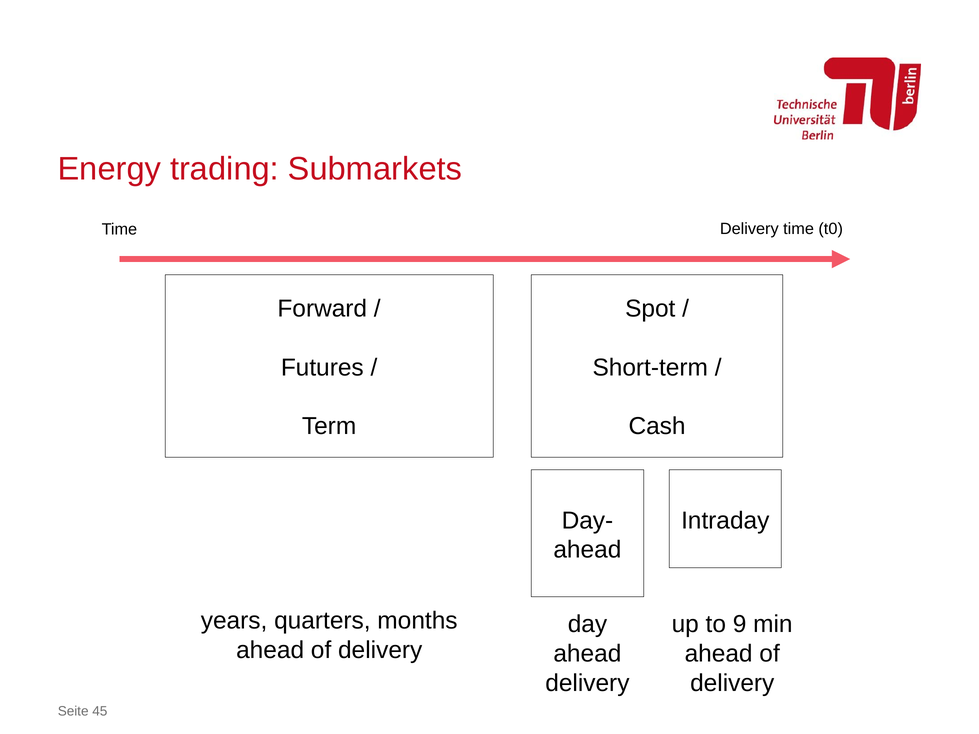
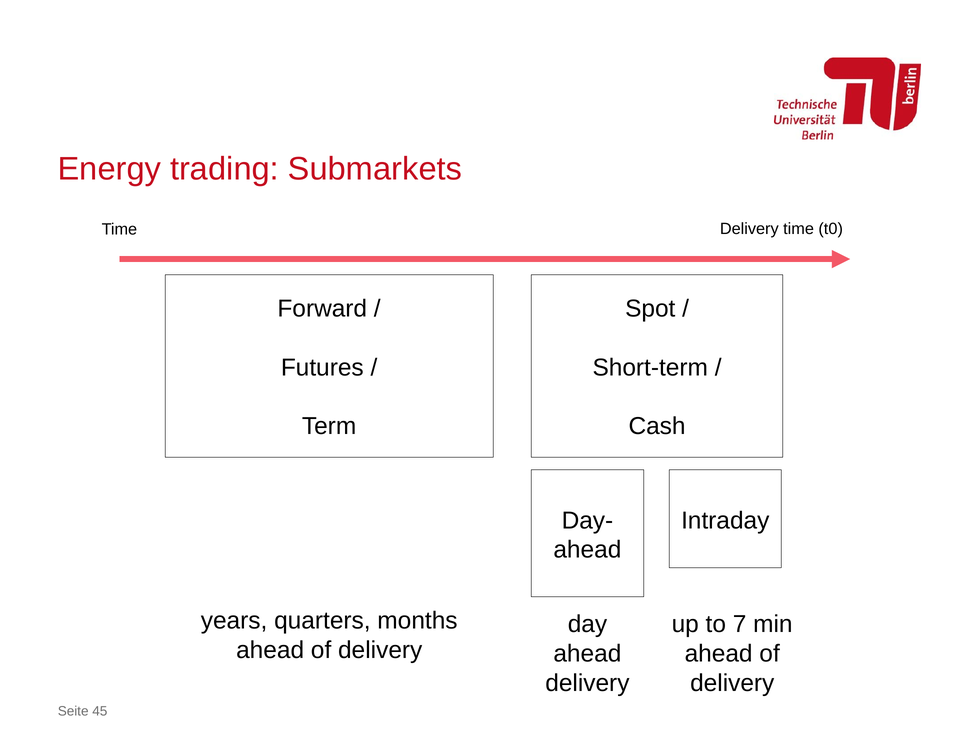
9: 9 -> 7
